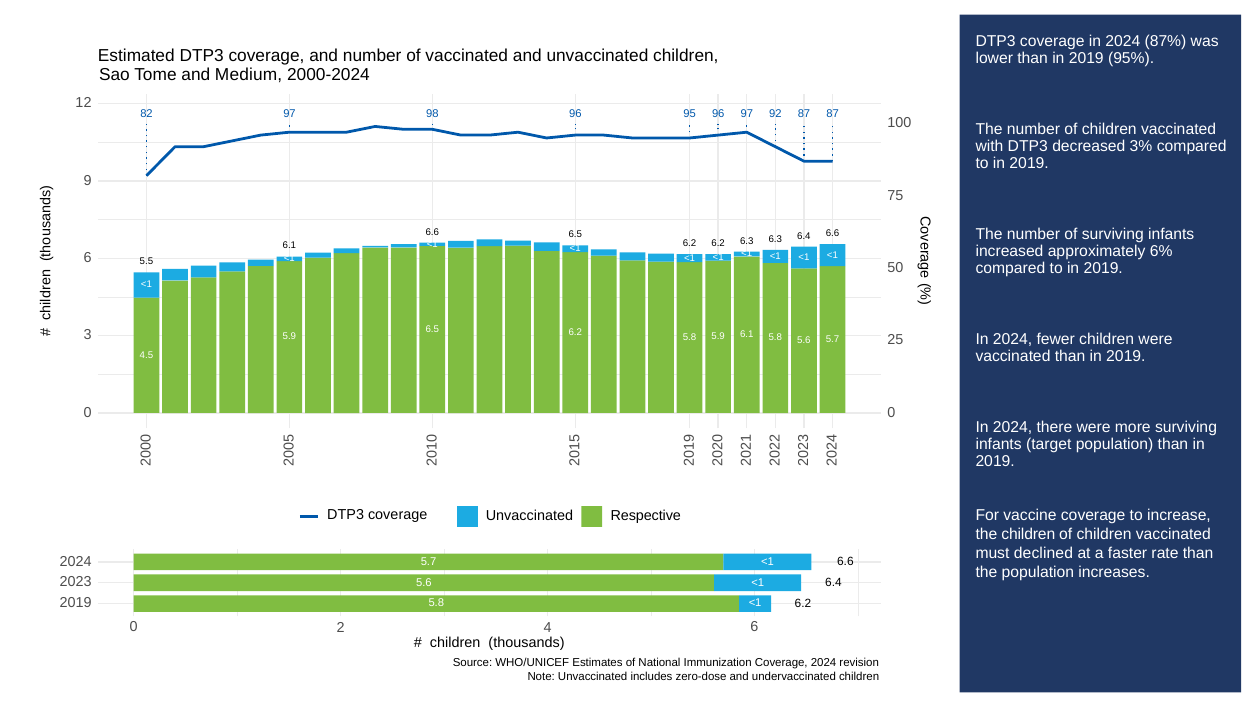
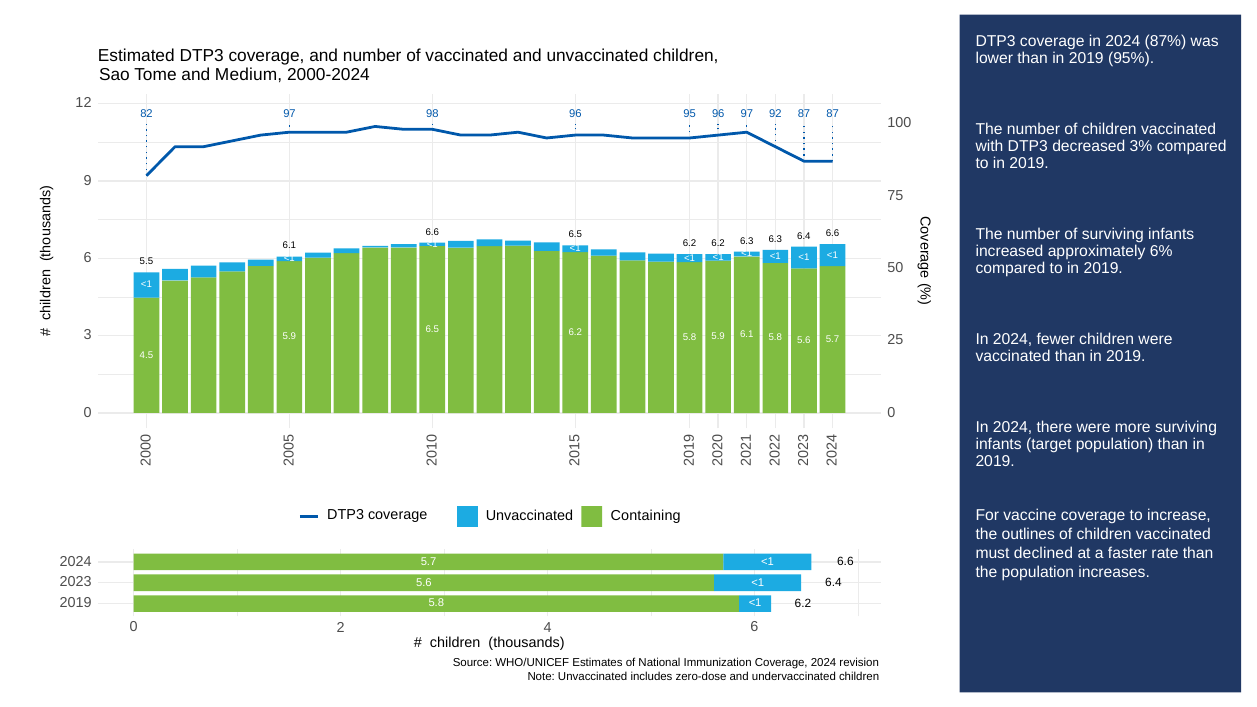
Respective: Respective -> Containing
the children: children -> outlines
